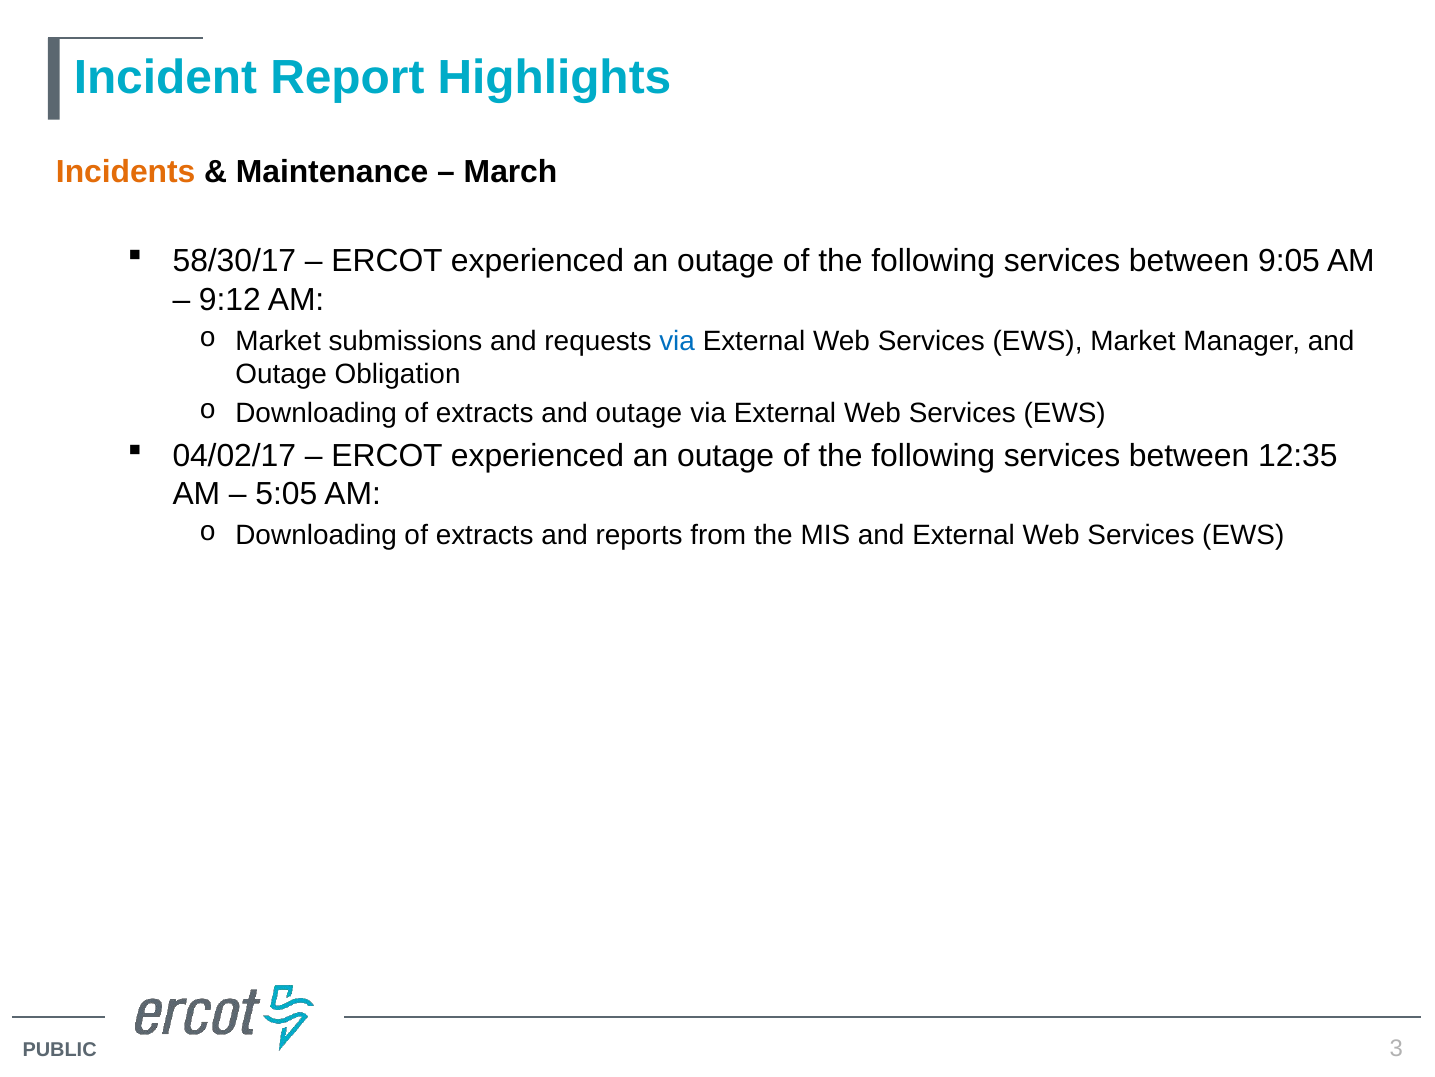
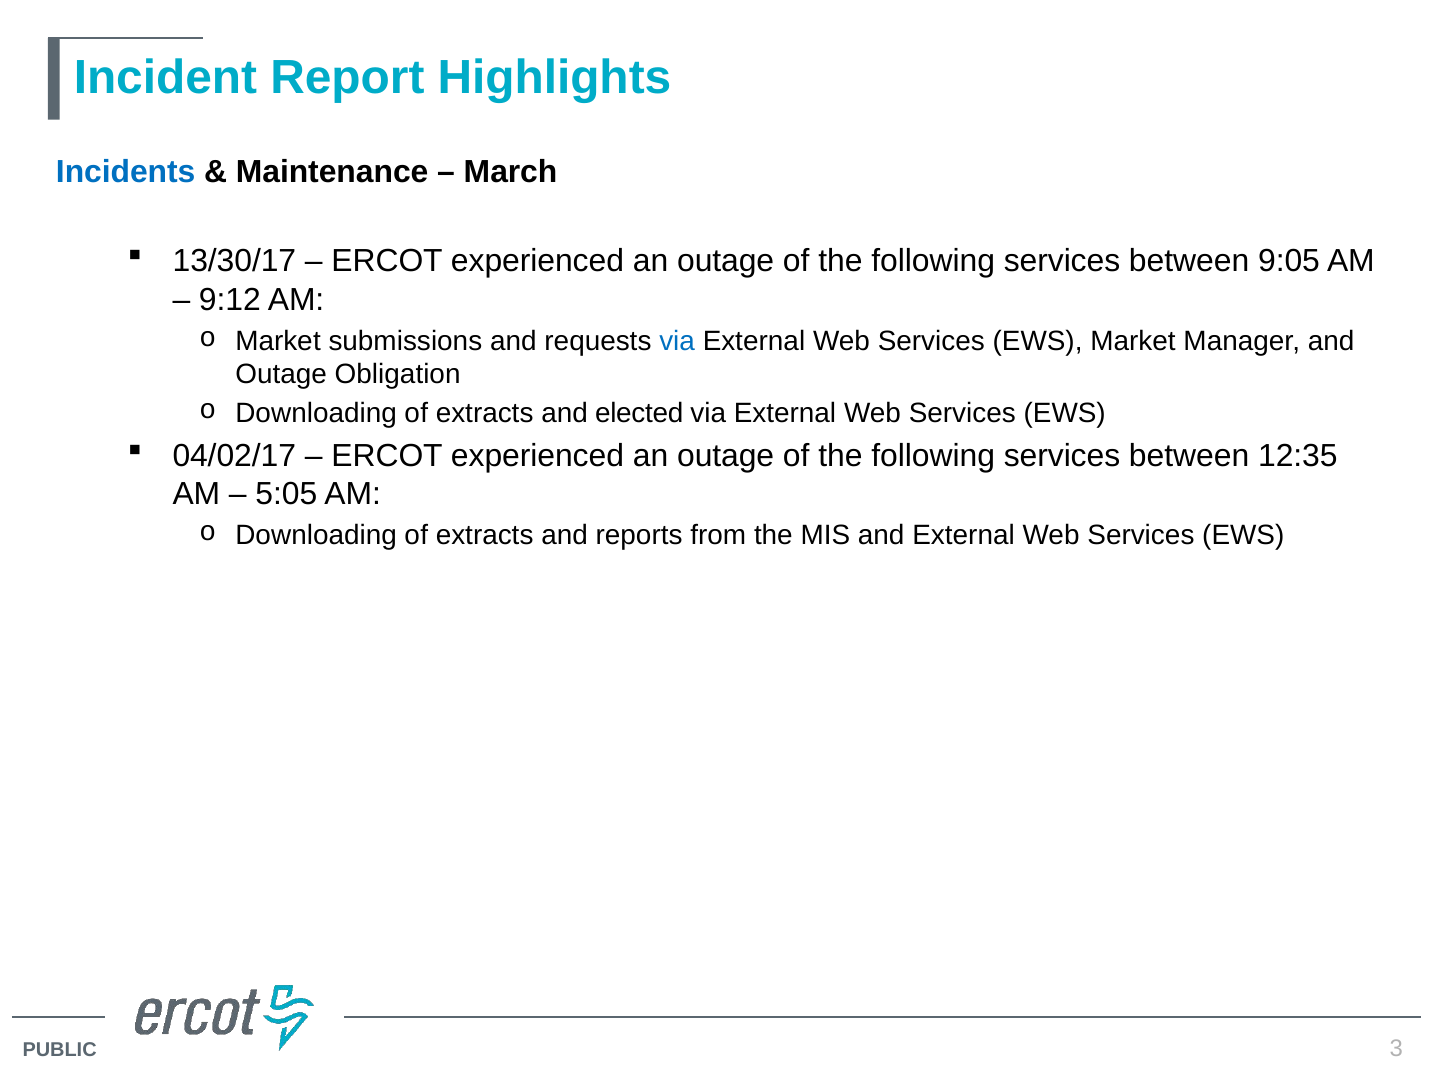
Incidents colour: orange -> blue
58/30/17: 58/30/17 -> 13/30/17
extracts and outage: outage -> elected
